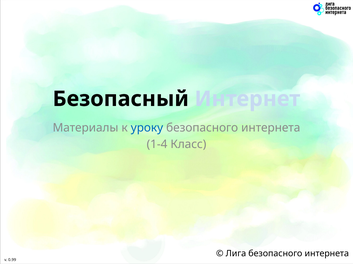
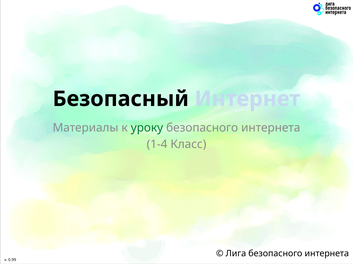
уроку colour: blue -> green
